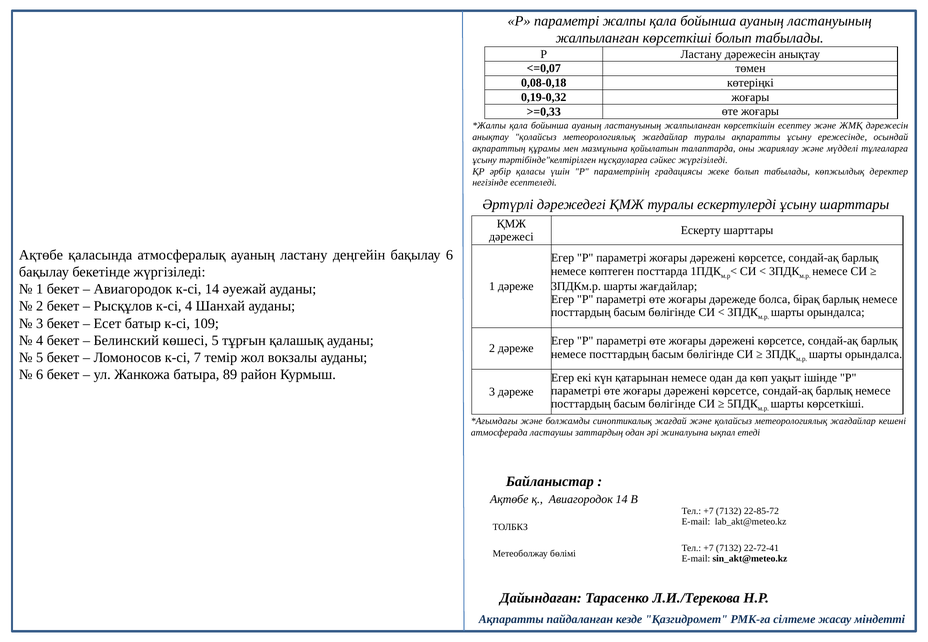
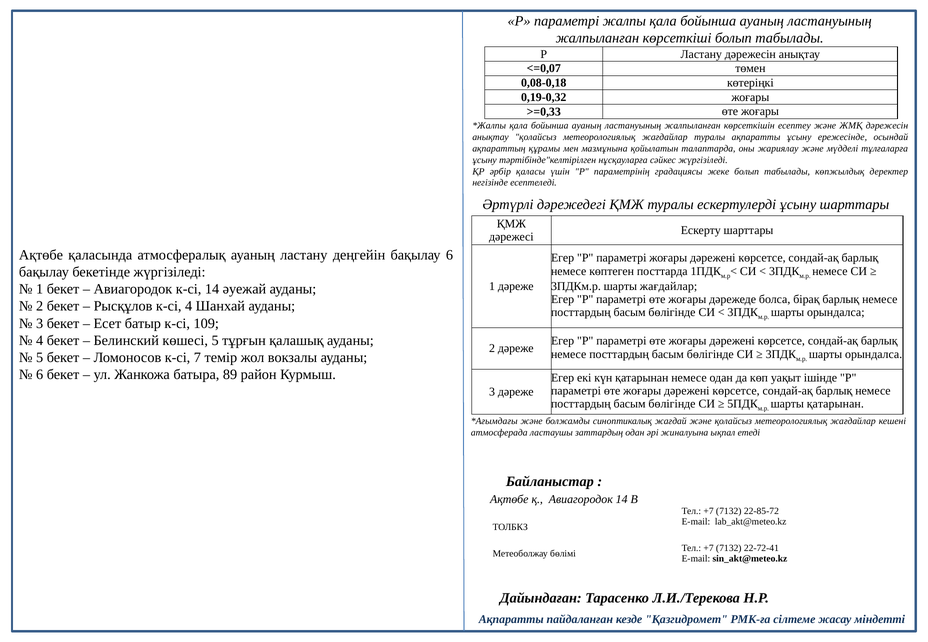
шарты көрсеткіші: көрсеткіші -> қатарынан
